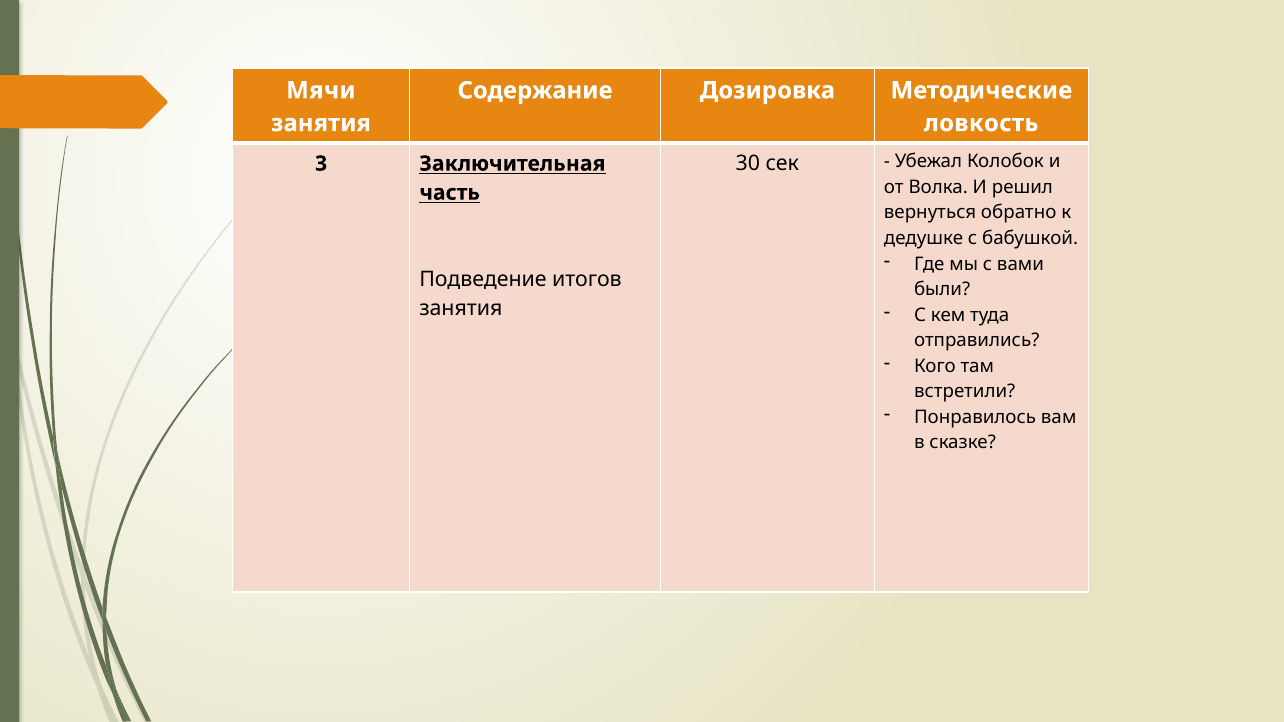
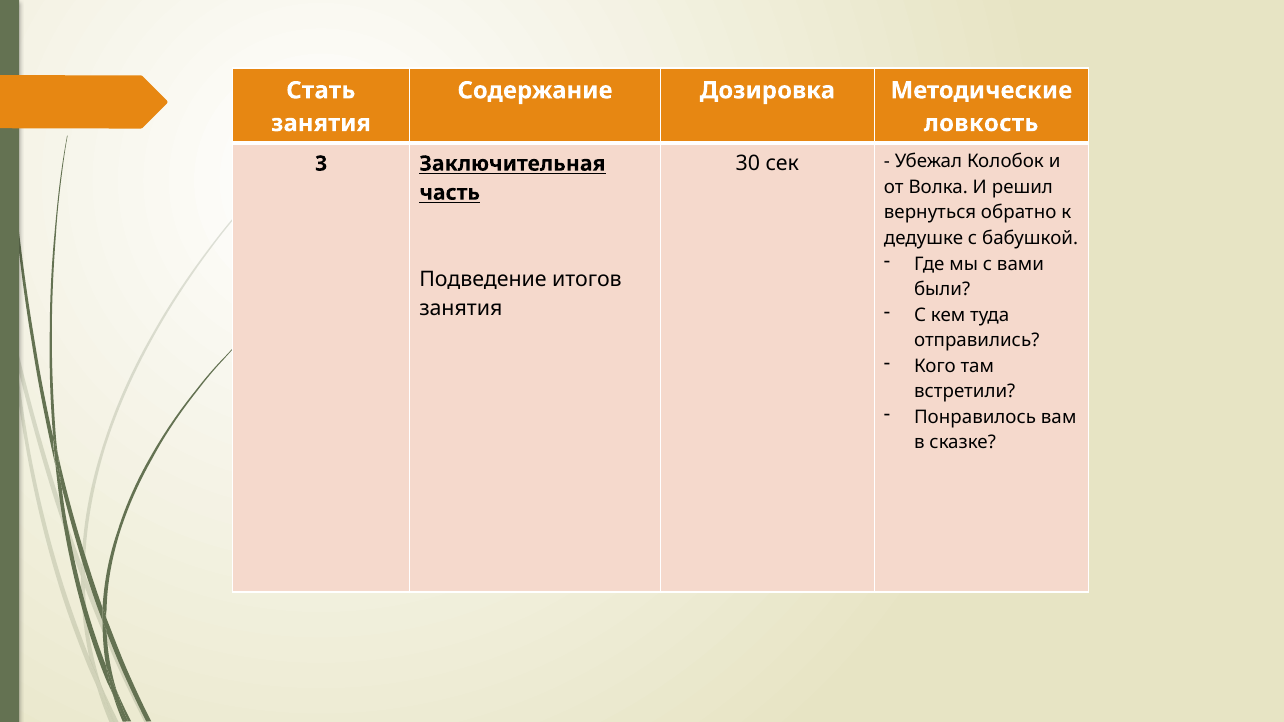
Мячи: Мячи -> Стать
